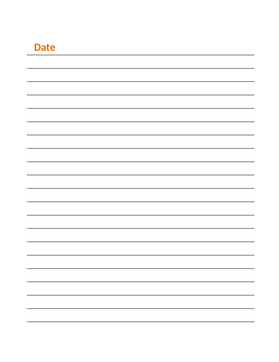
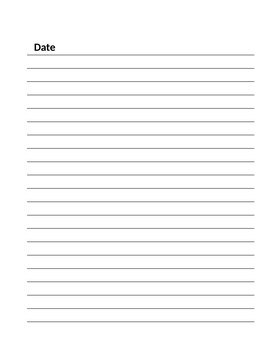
Date colour: orange -> black
